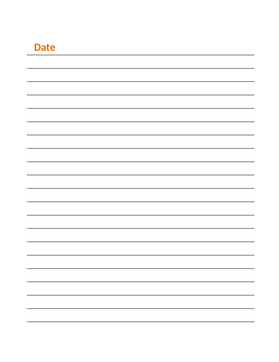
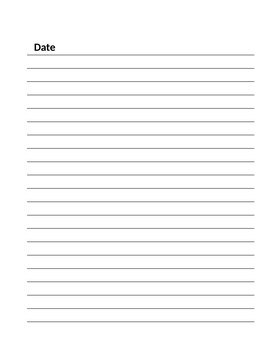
Date colour: orange -> black
